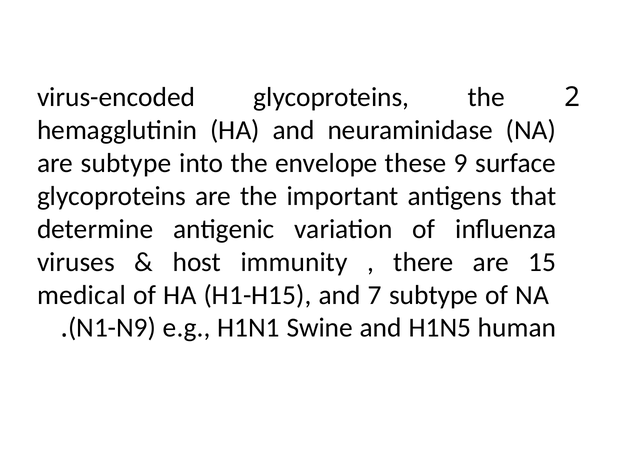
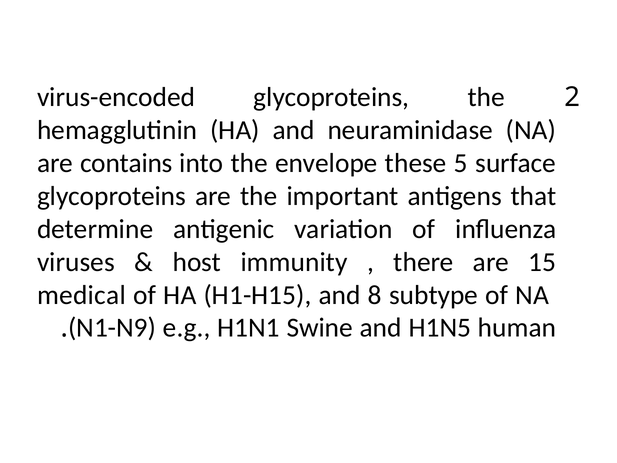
are subtype: subtype -> contains
9: 9 -> 5
7: 7 -> 8
